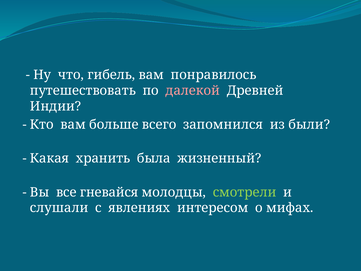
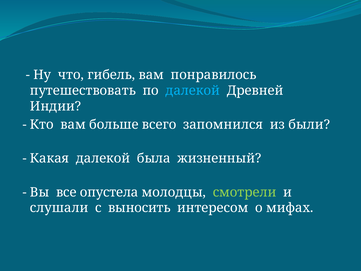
далекой at (193, 90) colour: pink -> light blue
Какая хранить: хранить -> далекой
гневайся: гневайся -> опустела
явлениях: явлениях -> выносить
